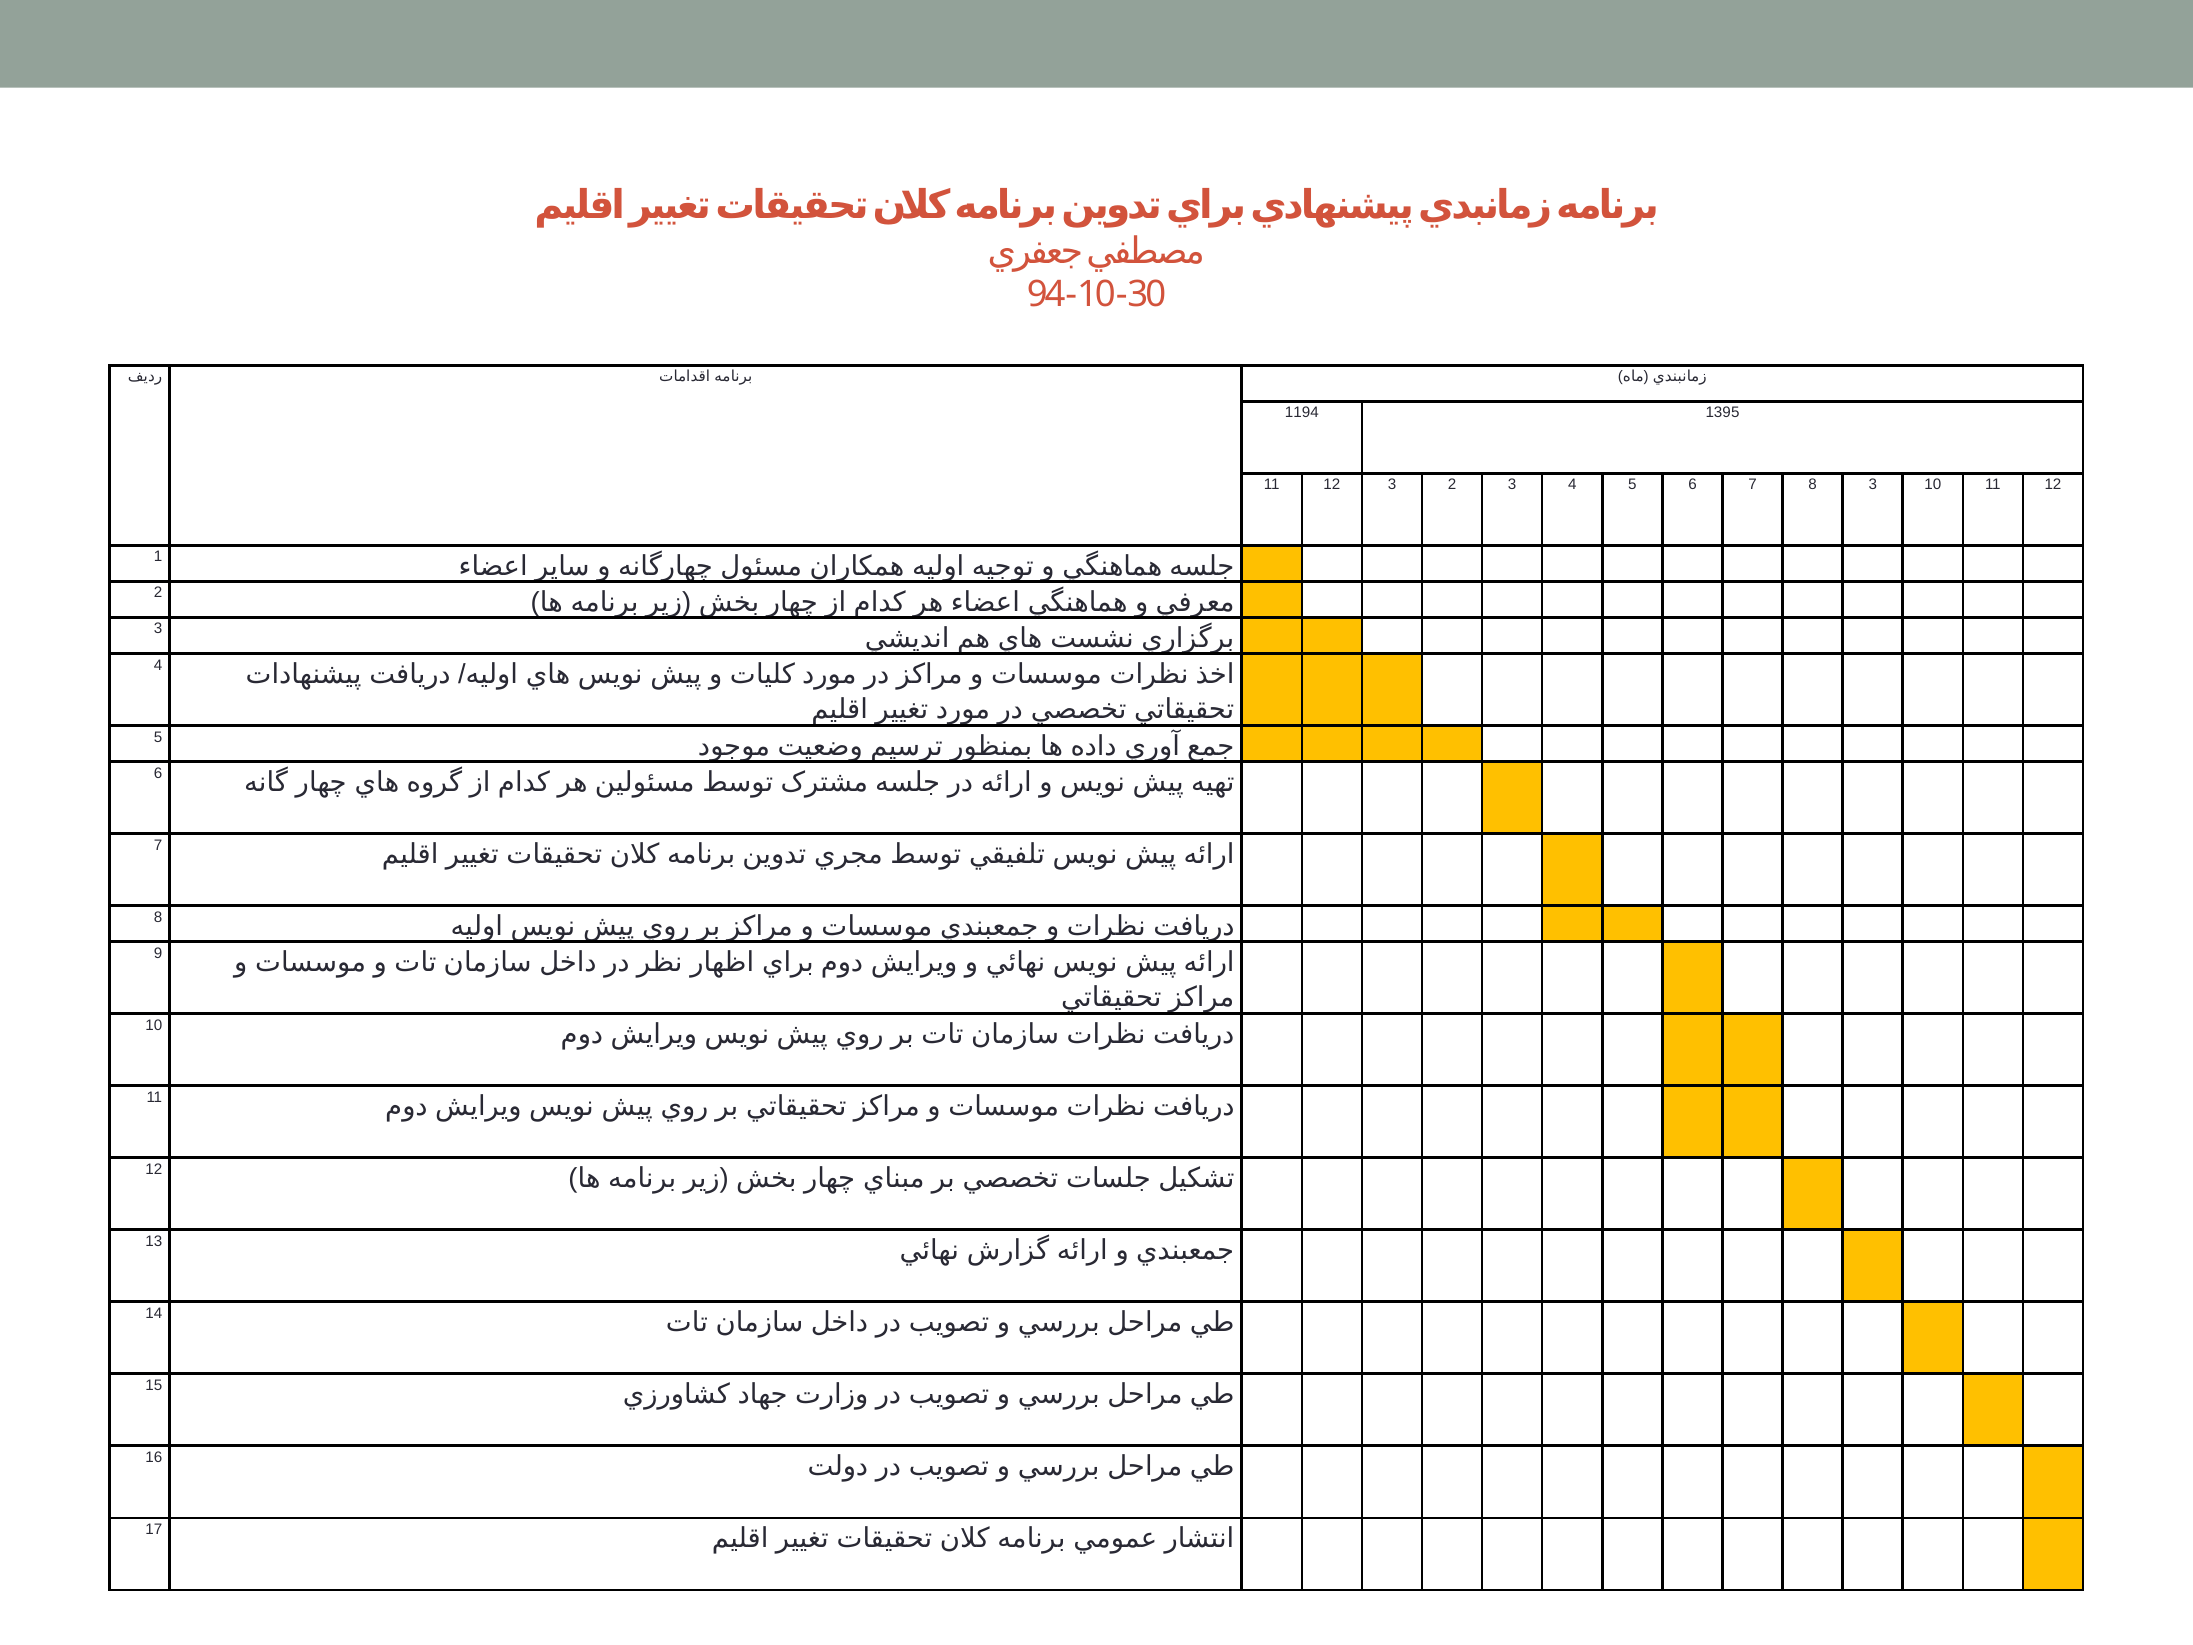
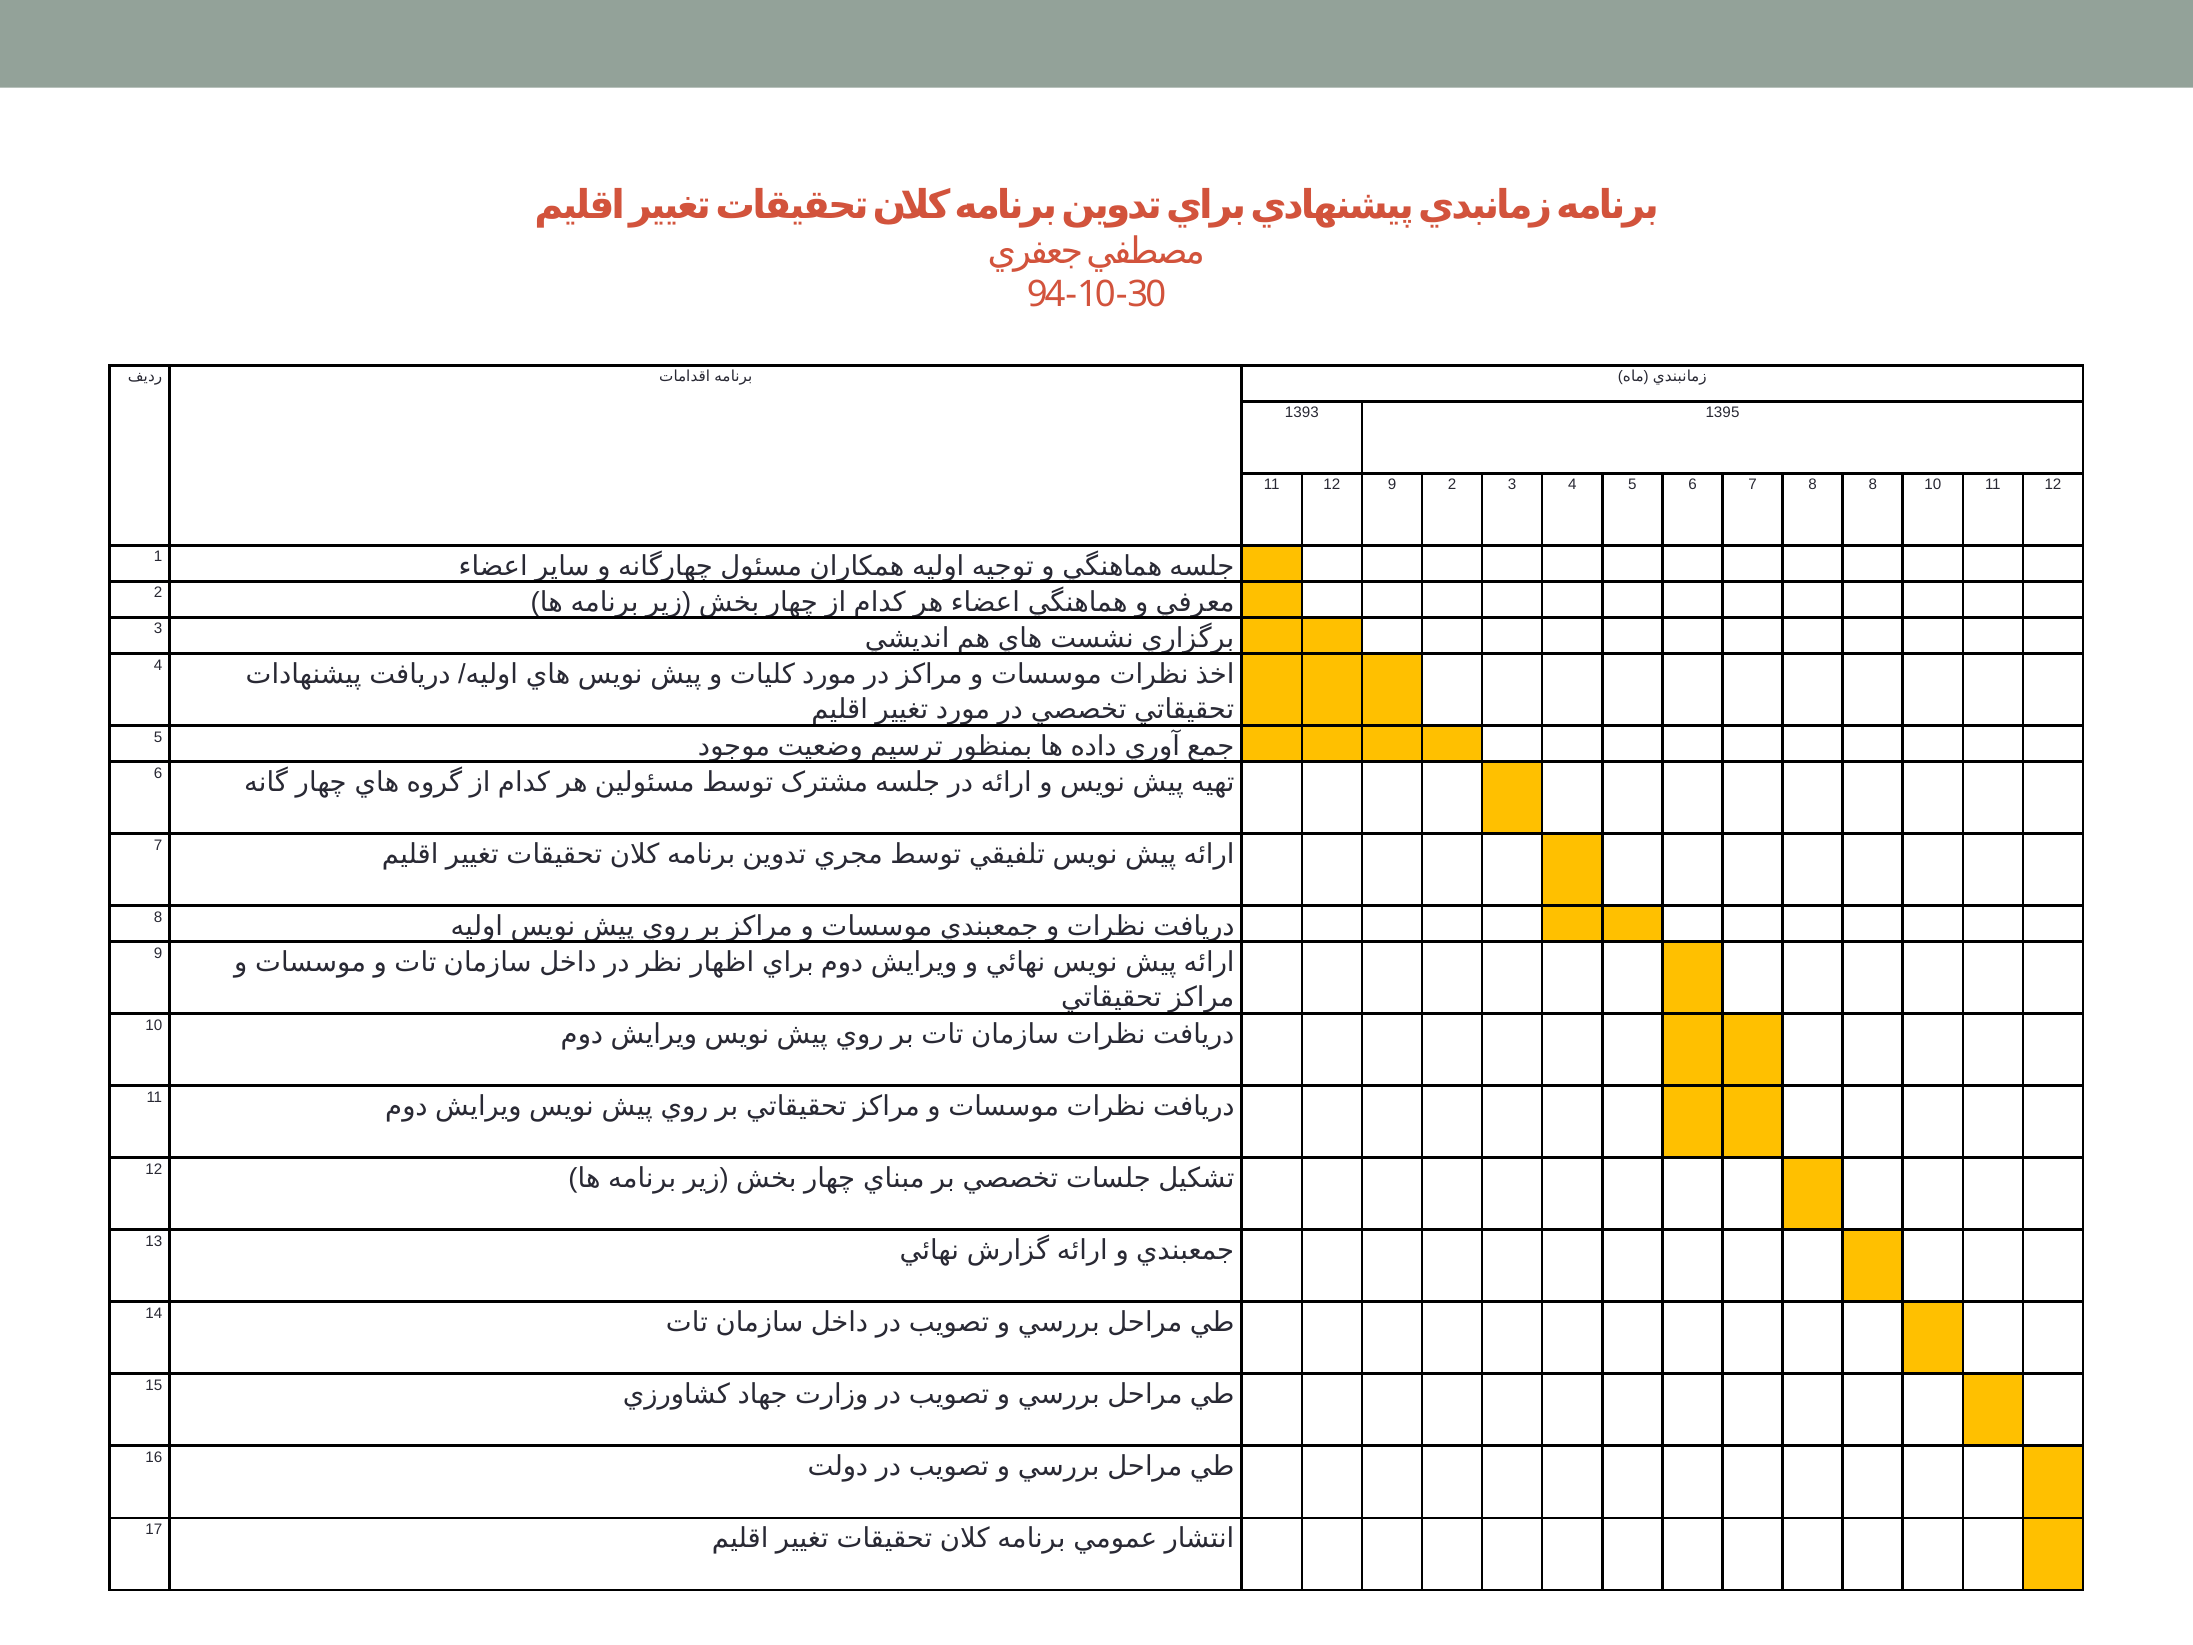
1194: 1194 -> 1393
12 3: 3 -> 9
8 3: 3 -> 8
